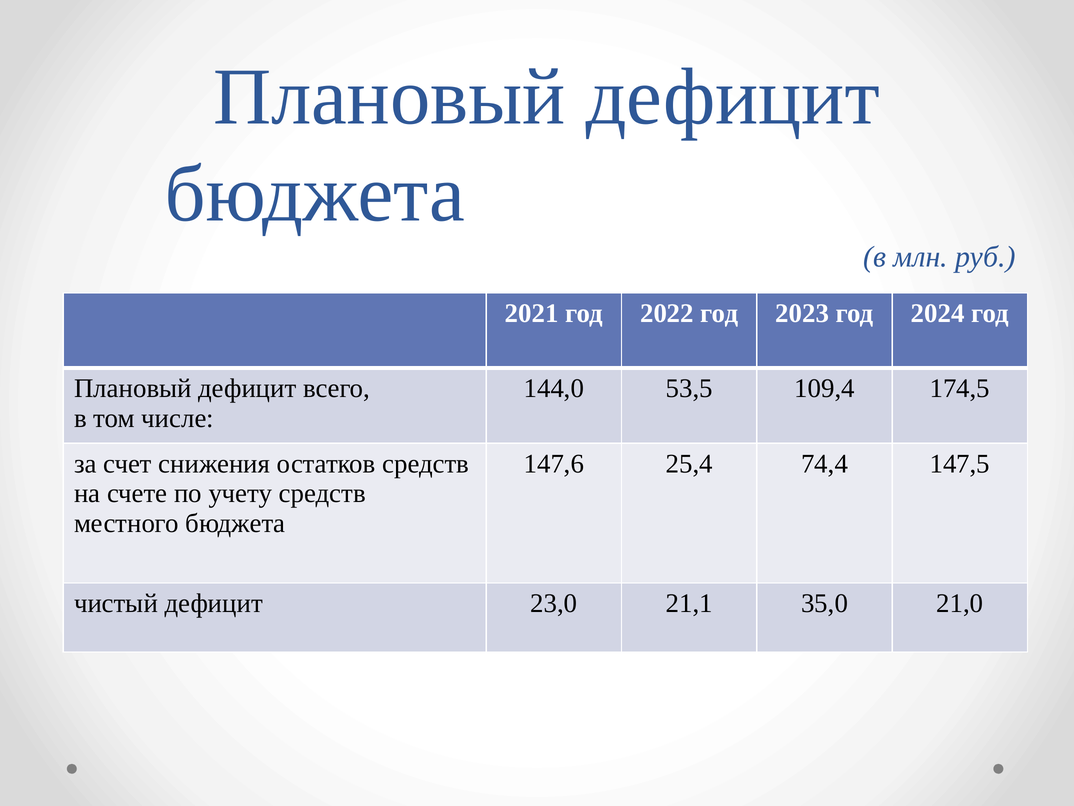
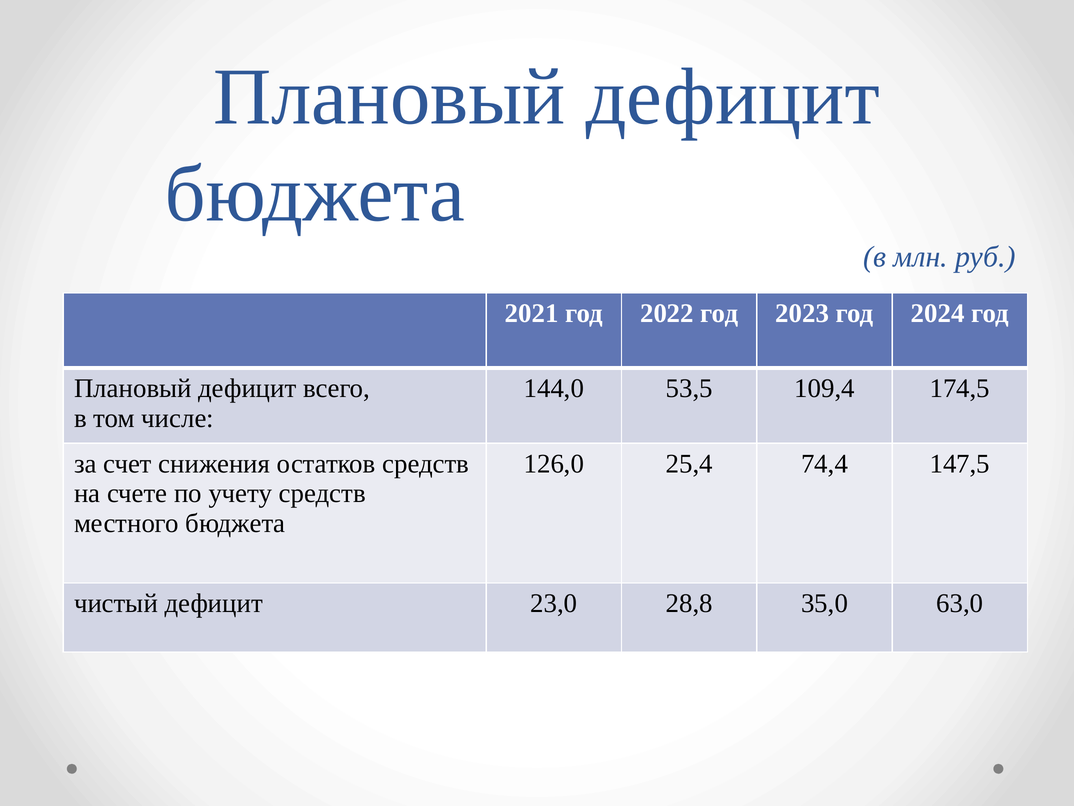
147,6: 147,6 -> 126,0
21,1: 21,1 -> 28,8
21,0: 21,0 -> 63,0
